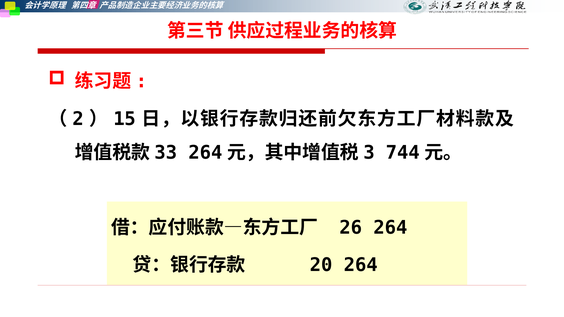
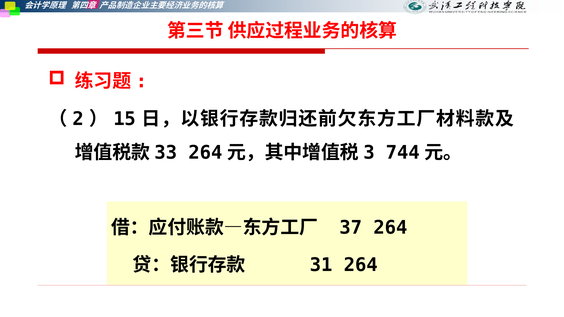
26: 26 -> 37
20: 20 -> 31
